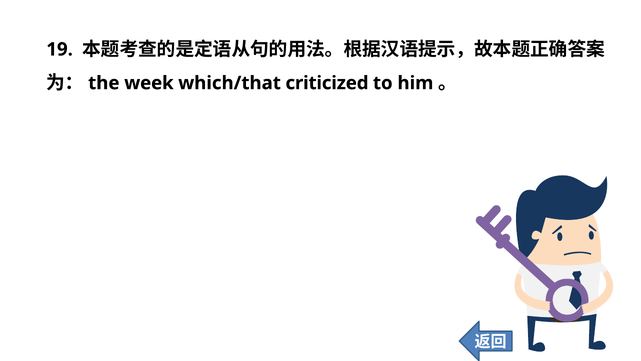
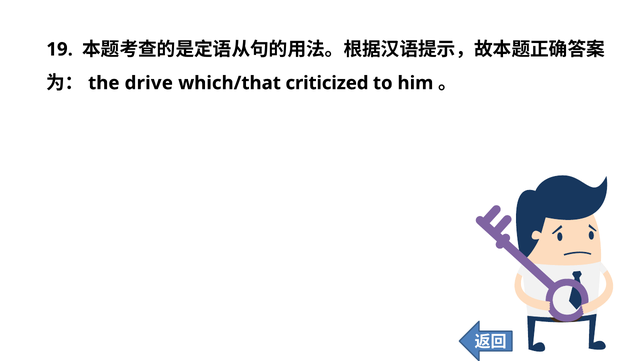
week: week -> drive
